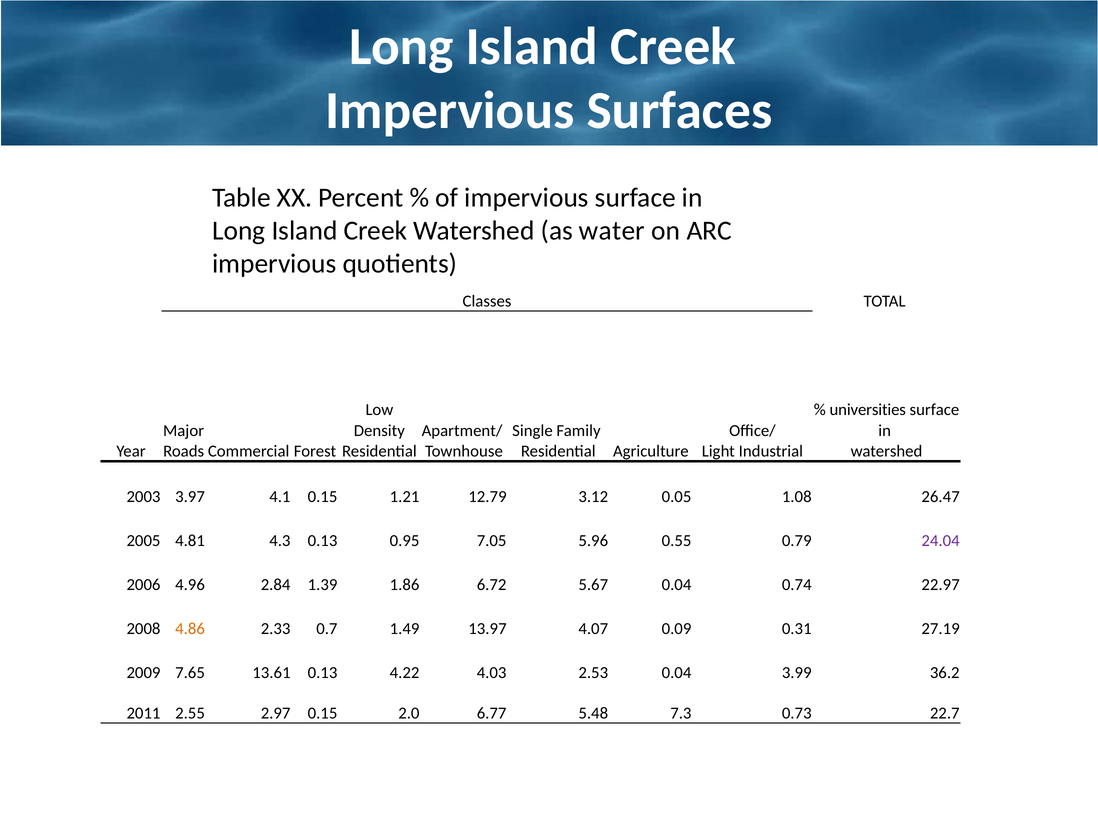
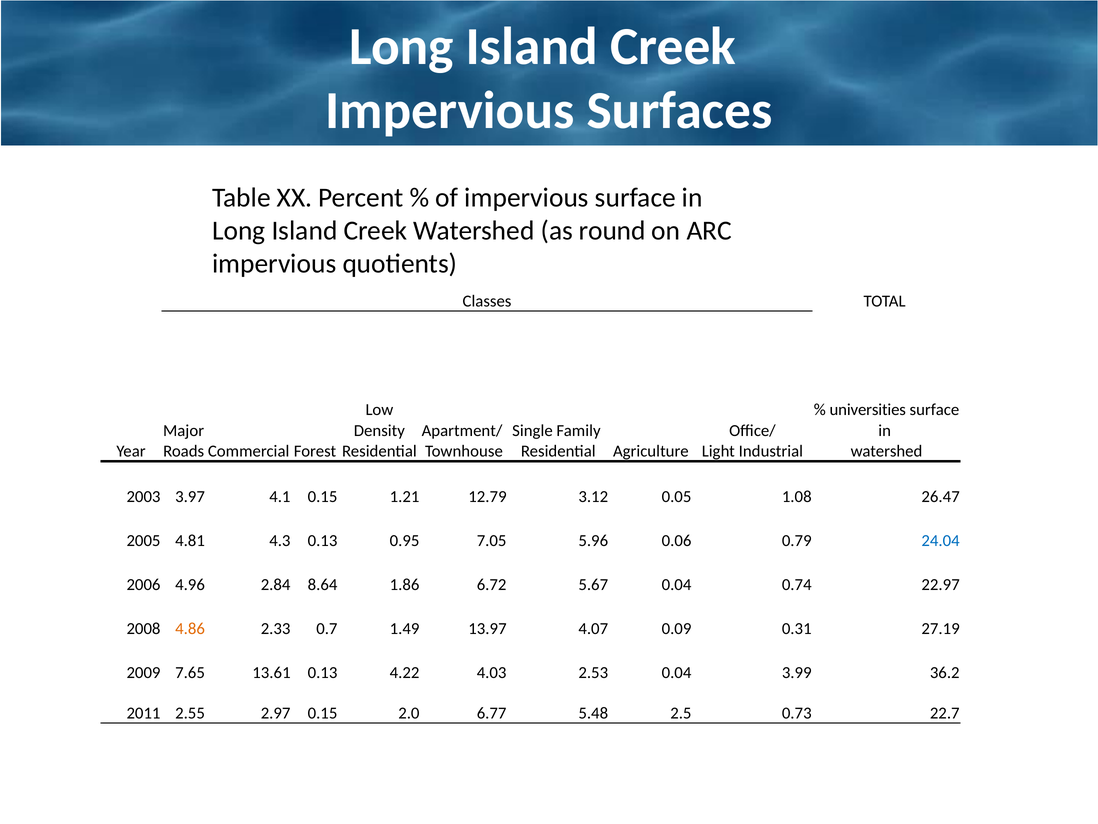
water: water -> round
0.55: 0.55 -> 0.06
24.04 colour: purple -> blue
1.39: 1.39 -> 8.64
7.3: 7.3 -> 2.5
